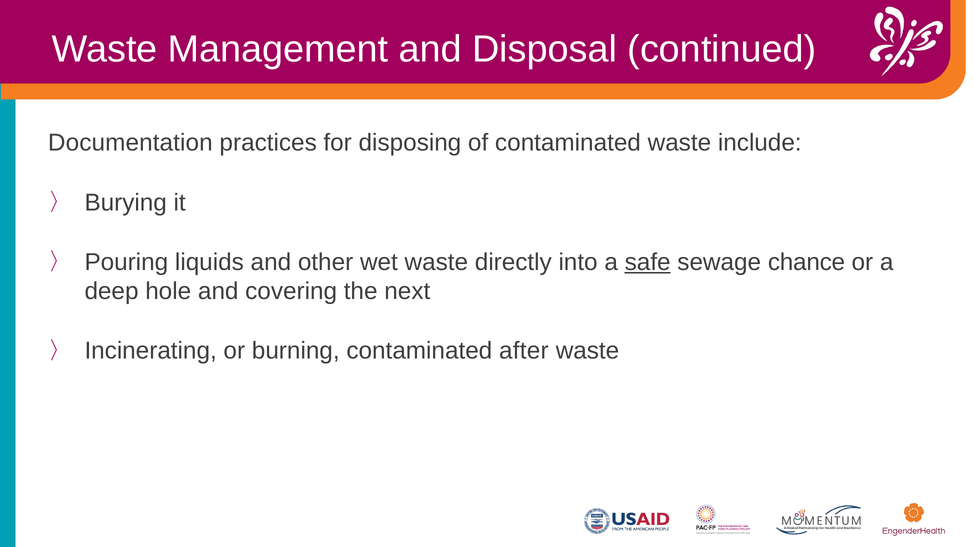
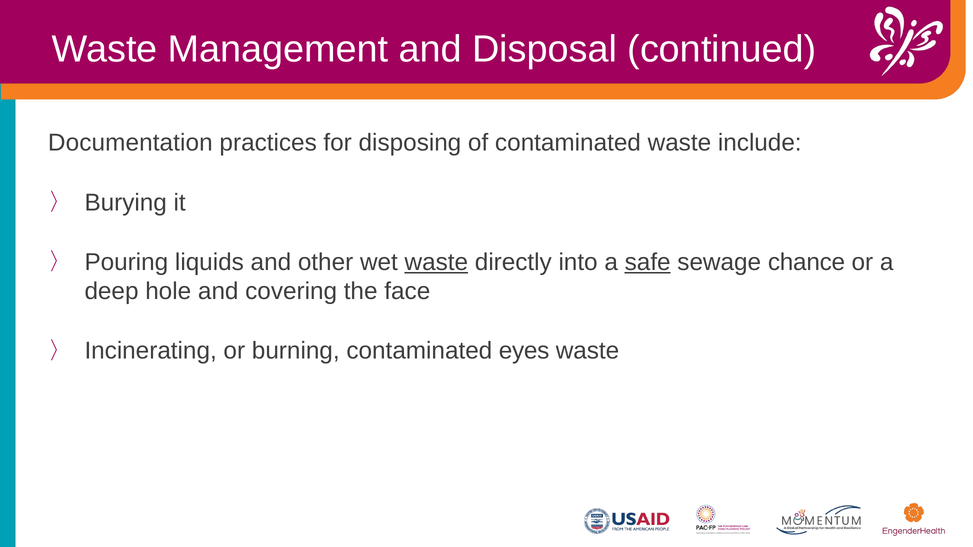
waste at (436, 262) underline: none -> present
next: next -> face
after: after -> eyes
